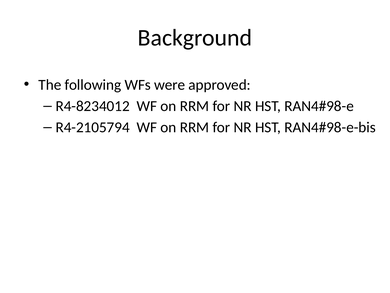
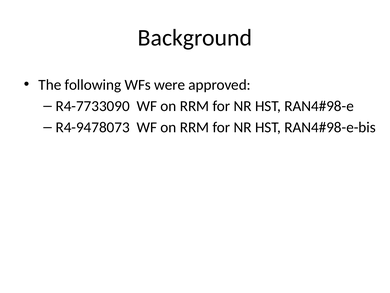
R4-8234012: R4-8234012 -> R4-7733090
R4-2105794: R4-2105794 -> R4-9478073
